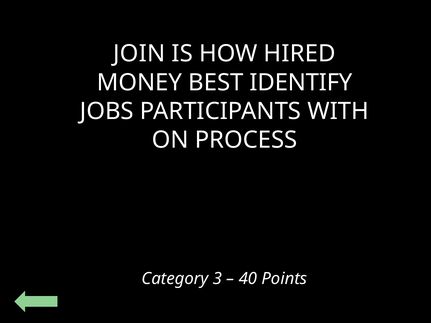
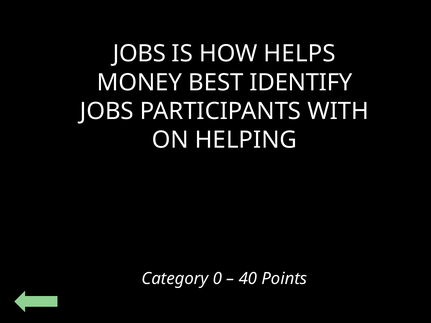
JOIN at (139, 54): JOIN -> JOBS
HIRED: HIRED -> HELPS
PROCESS: PROCESS -> HELPING
3: 3 -> 0
